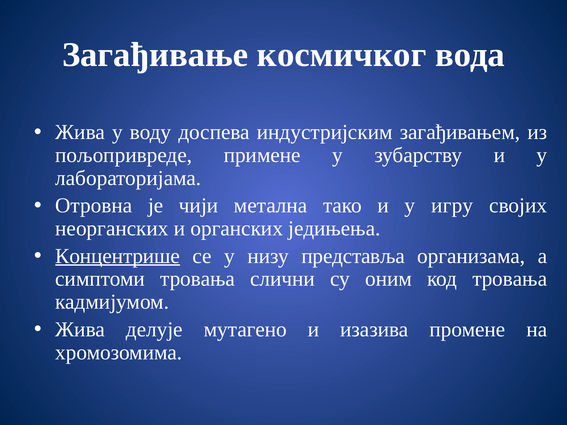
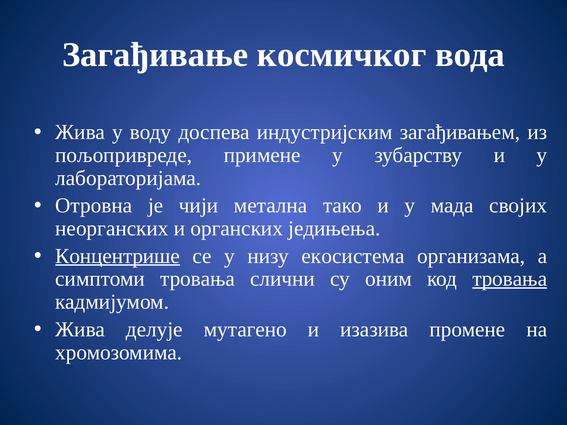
игру: игру -> мада
представља: представља -> екосистема
тровања at (510, 279) underline: none -> present
